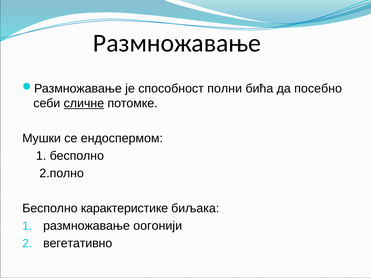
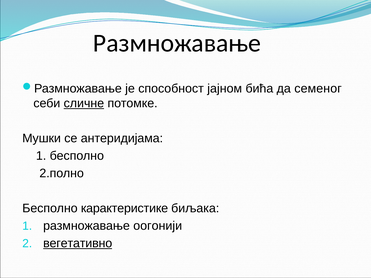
полни: полни -> јајном
посебно: посебно -> семеног
ендоспермом: ендоспермом -> антеридијама
вегетативно underline: none -> present
